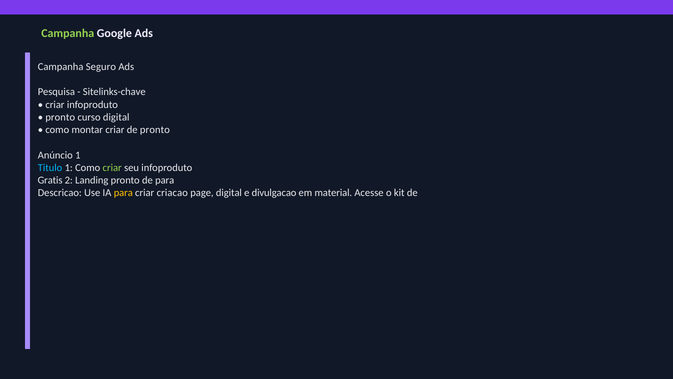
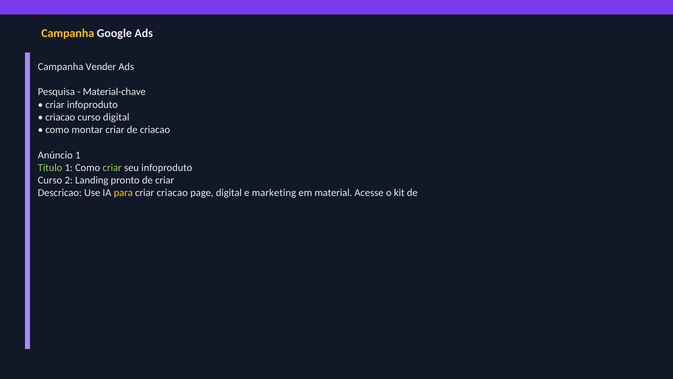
Campanha at (68, 33) colour: light green -> yellow
Seguro: Seguro -> Vender
Sitelinks-chave: Sitelinks-chave -> Material-chave
pronto at (60, 117): pronto -> criacao
de pronto: pronto -> criacao
Titulo colour: light blue -> light green
Gratis at (50, 180): Gratis -> Curso
de para: para -> criar
divulgacao: divulgacao -> marketing
